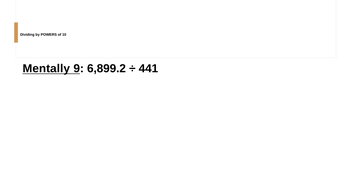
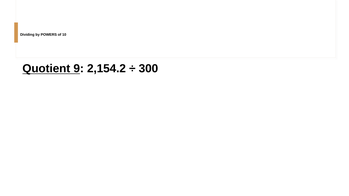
Mentally: Mentally -> Quotient
6,899.2: 6,899.2 -> 2,154.2
441: 441 -> 300
